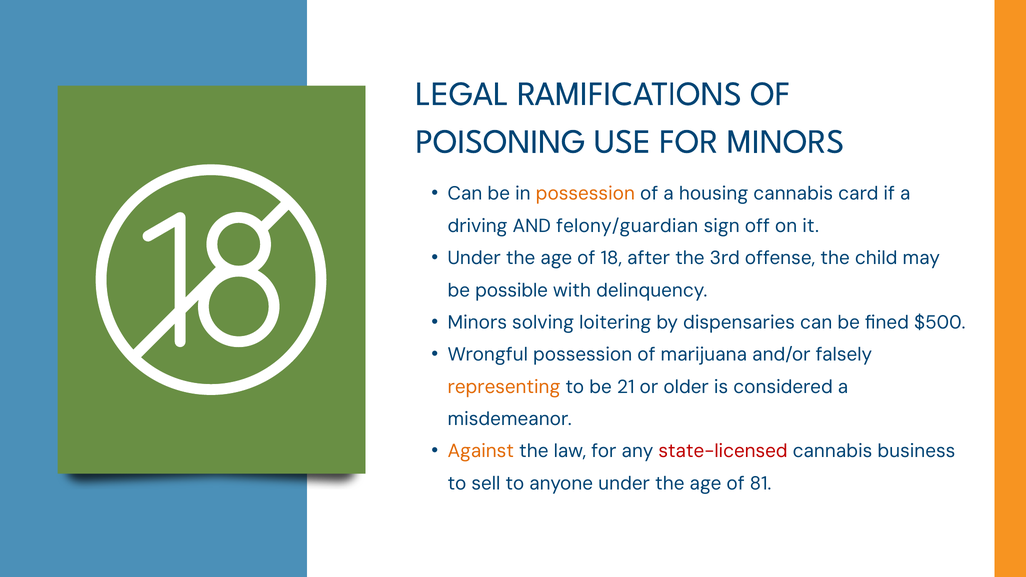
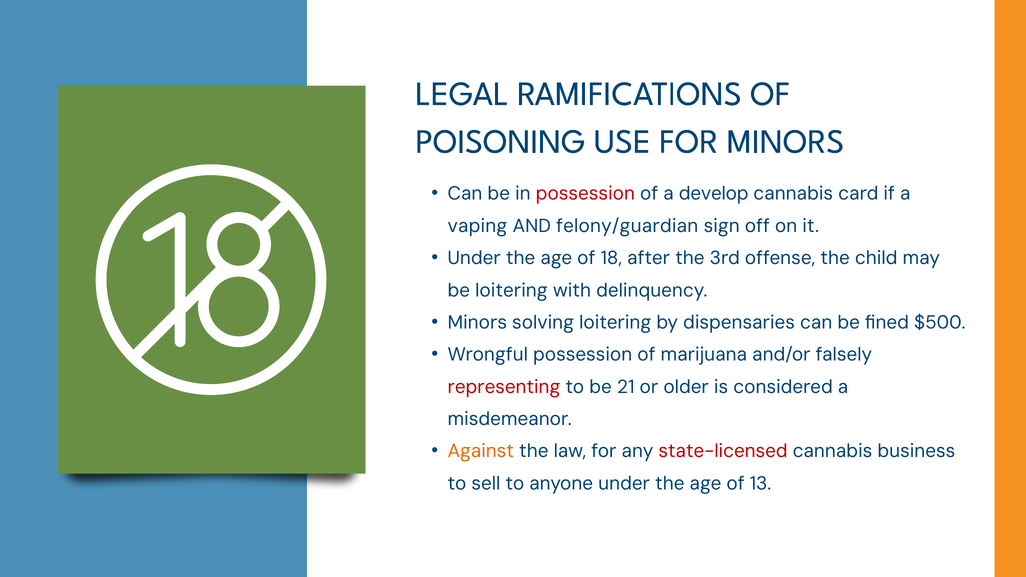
possession at (585, 194) colour: orange -> red
housing: housing -> develop
driving: driving -> vaping
be possible: possible -> loitering
representing colour: orange -> red
81: 81 -> 13
